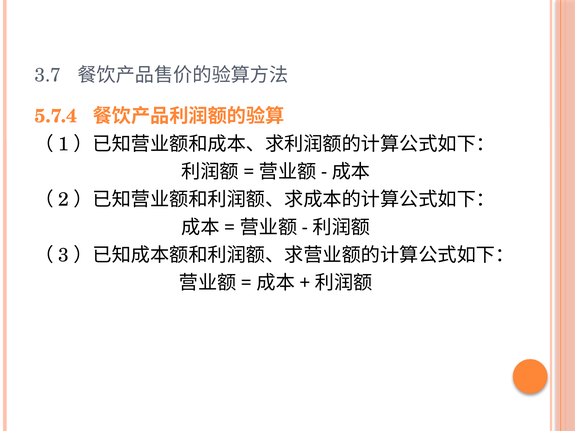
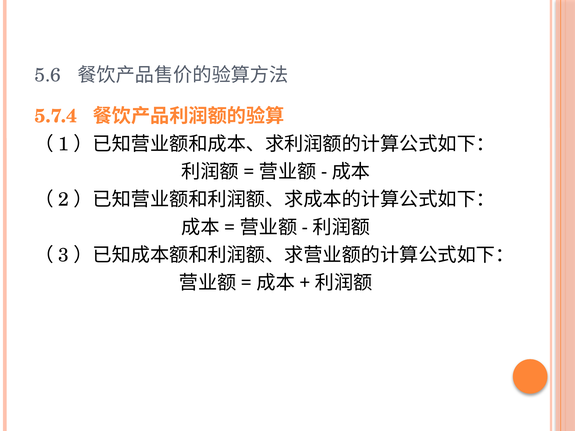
3.7: 3.7 -> 5.6
